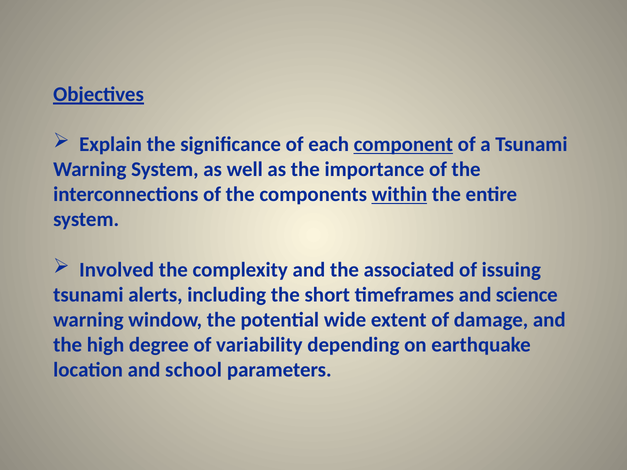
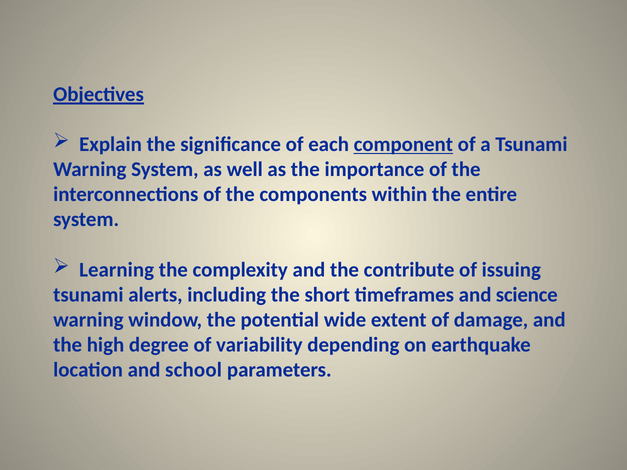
within underline: present -> none
Involved: Involved -> Learning
associated: associated -> contribute
